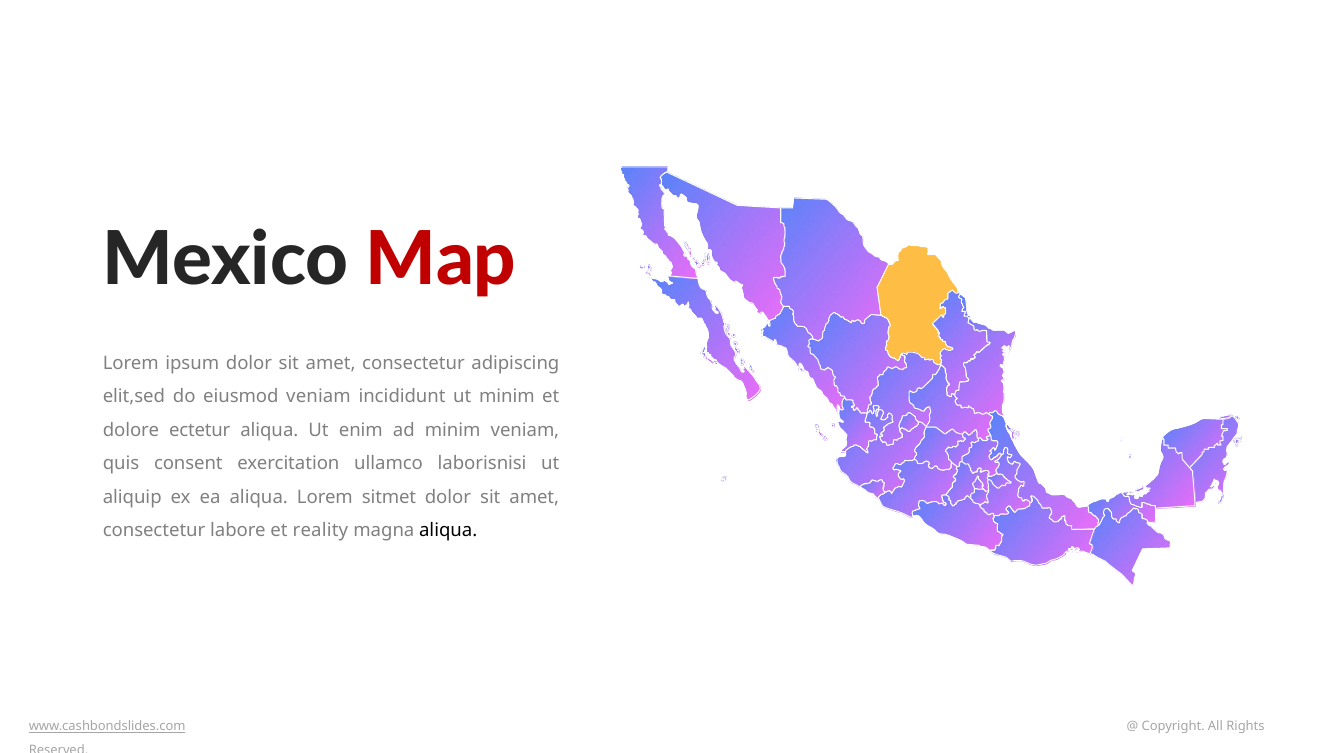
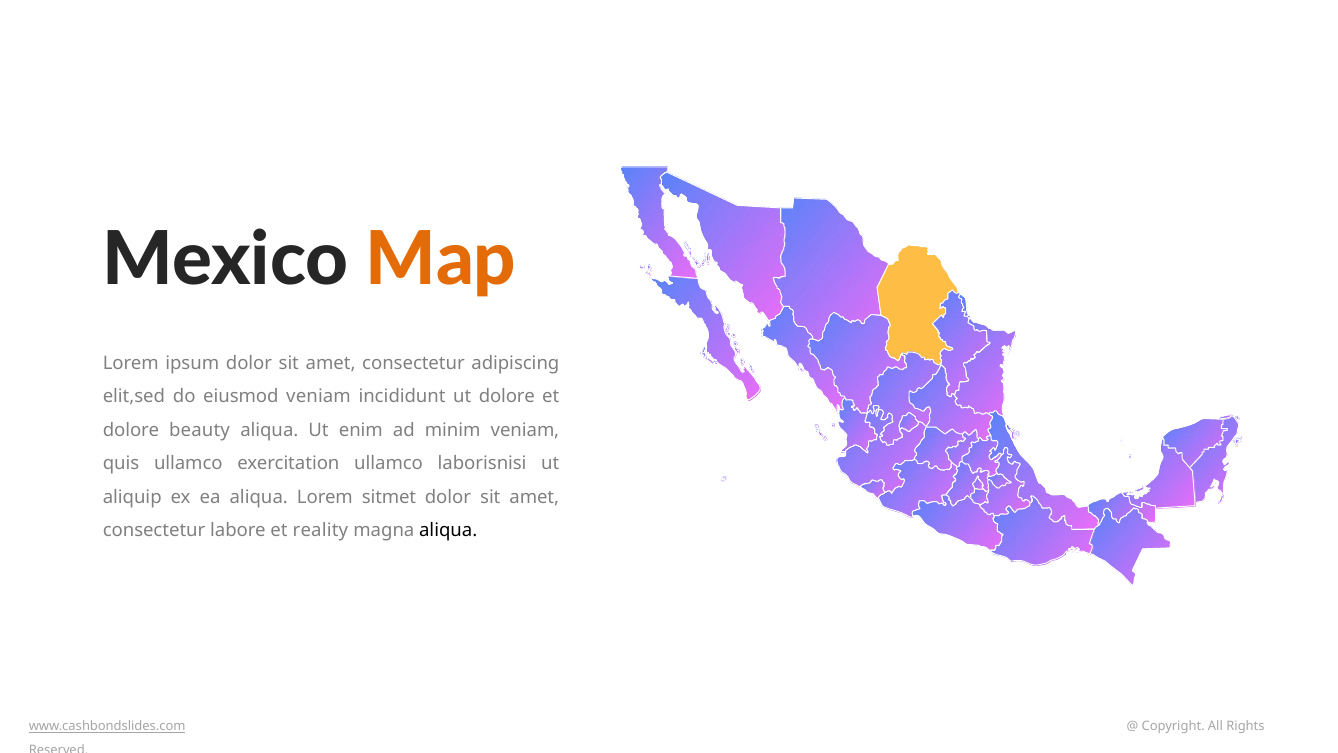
Map colour: red -> orange
ut minim: minim -> dolore
ectetur: ectetur -> beauty
quis consent: consent -> ullamco
